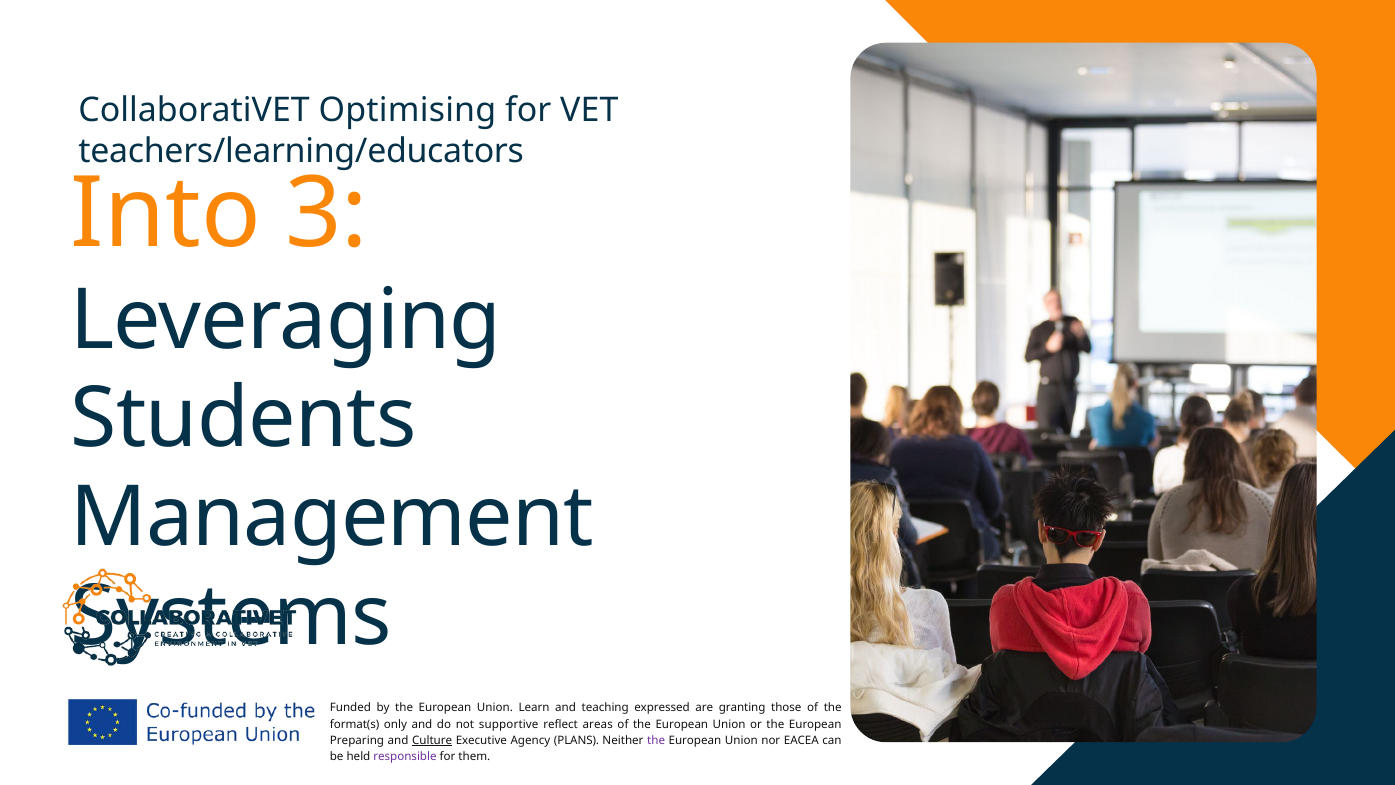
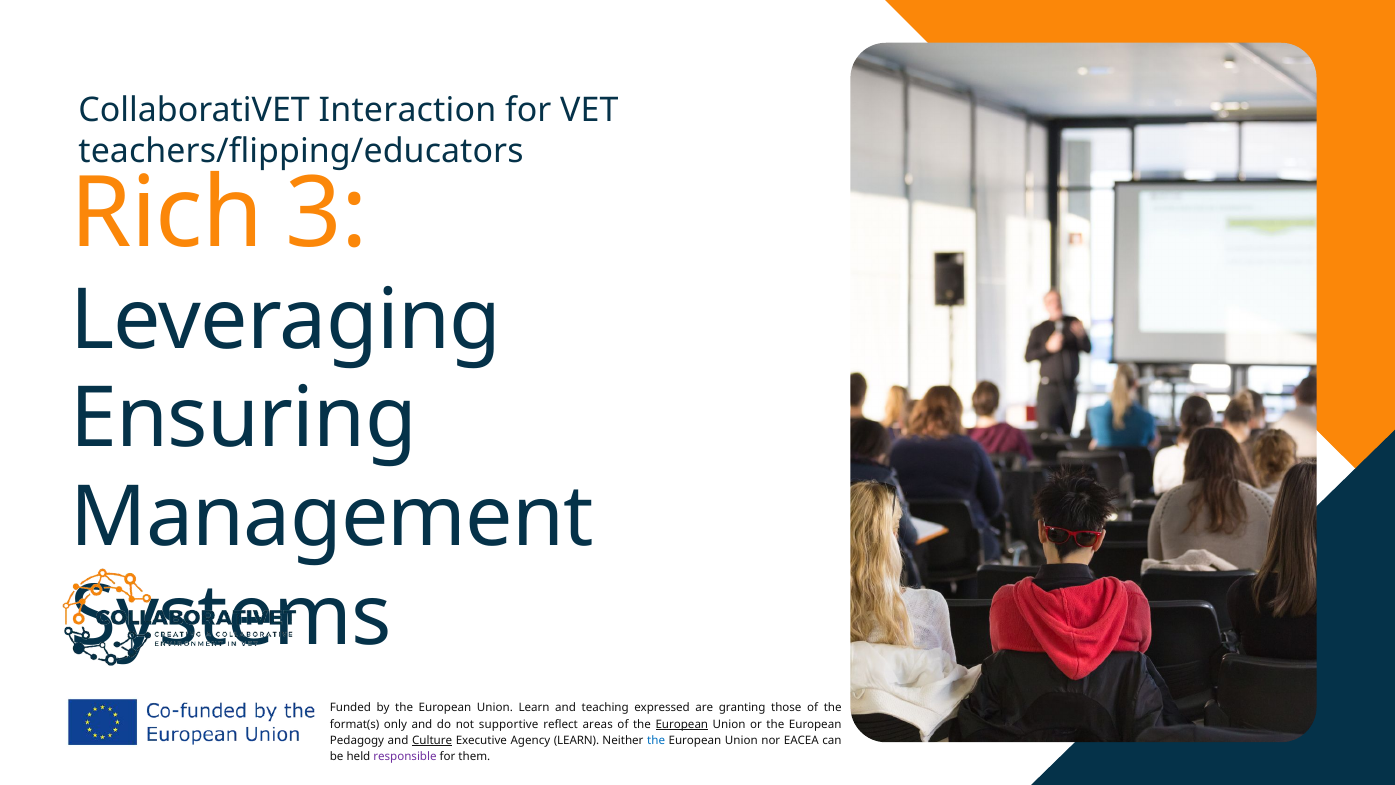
Optimising: Optimising -> Interaction
teachers/learning/educators: teachers/learning/educators -> teachers/flipping/educators
Into: Into -> Rich
Students: Students -> Ensuring
European at (682, 724) underline: none -> present
Preparing: Preparing -> Pedagogy
Agency PLANS: PLANS -> LEARN
the at (656, 740) colour: purple -> blue
